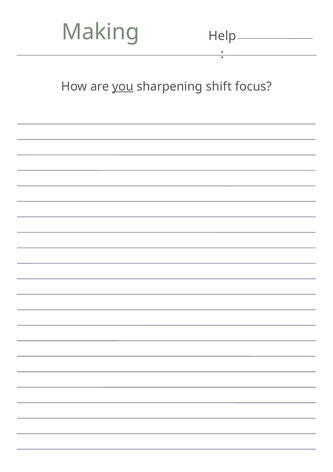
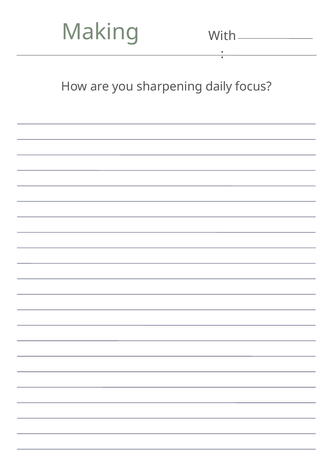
Help: Help -> With
you underline: present -> none
shift: shift -> daily
